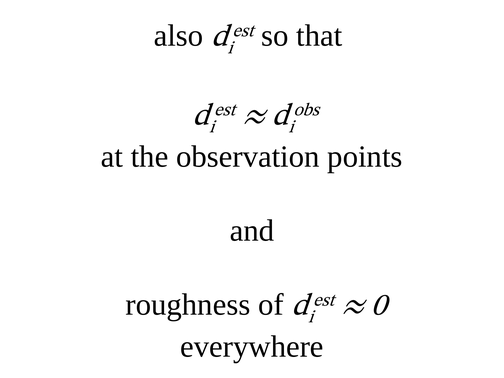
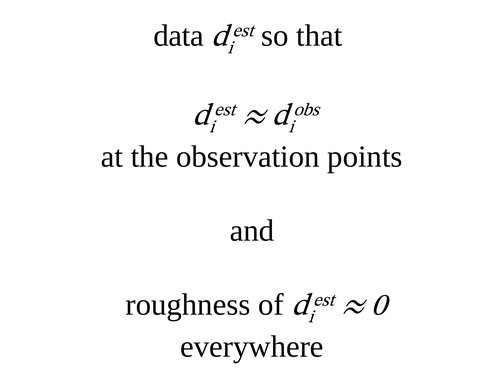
also: also -> data
